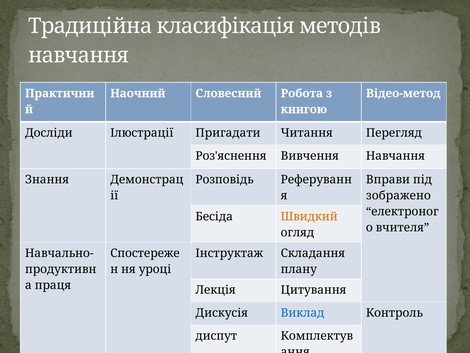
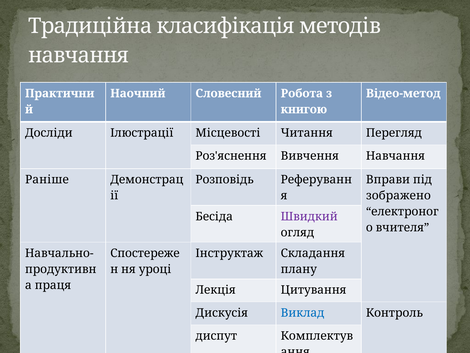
Пригадати: Пригадати -> Місцевості
Знання: Знання -> Раніше
Швидкий colour: orange -> purple
